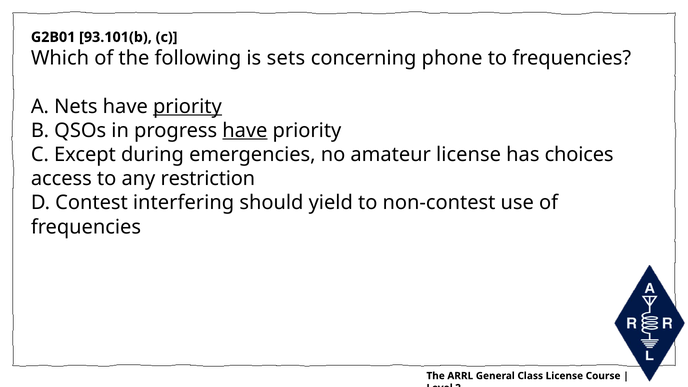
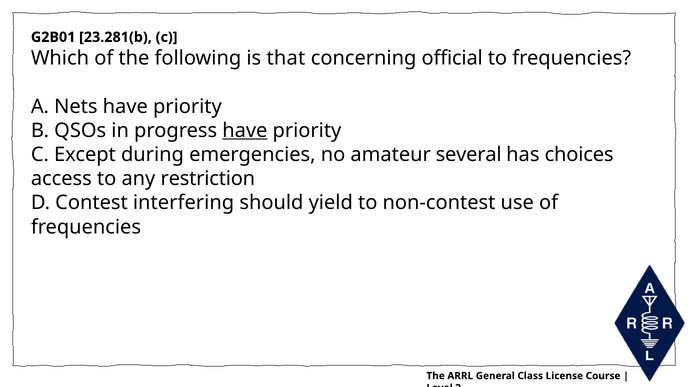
93.101(b: 93.101(b -> 23.281(b
sets: sets -> that
phone: phone -> official
priority at (187, 106) underline: present -> none
amateur license: license -> several
